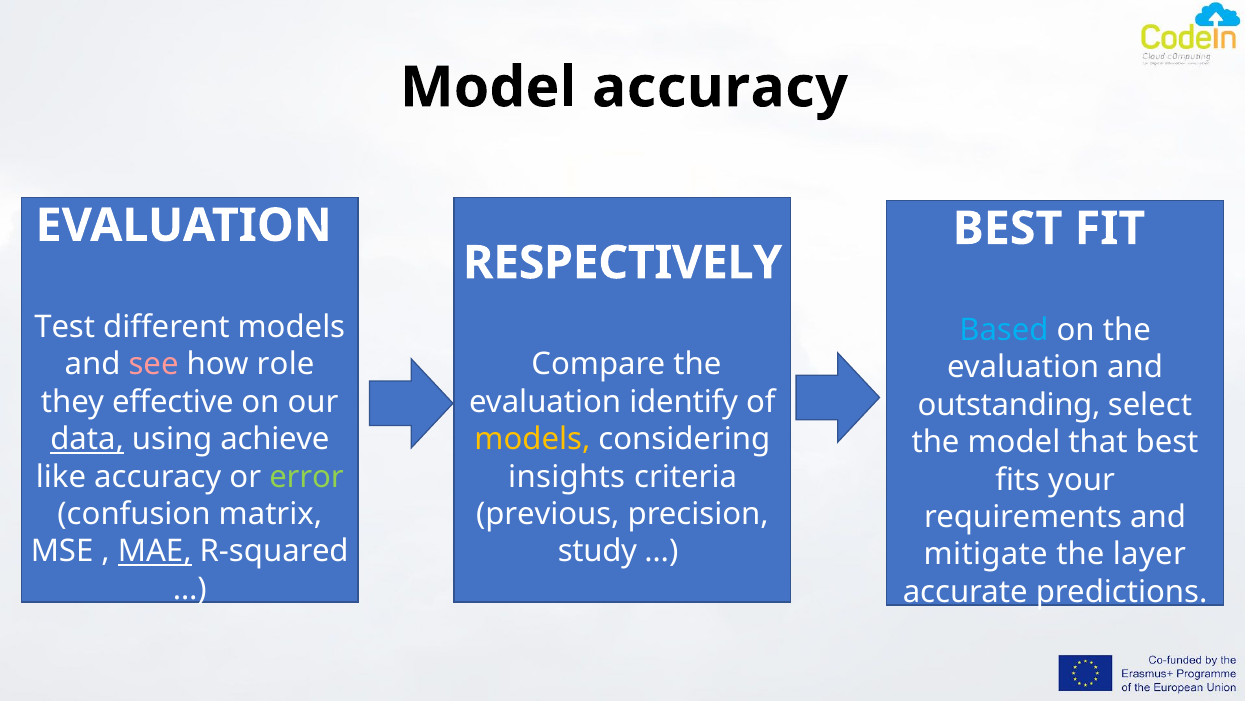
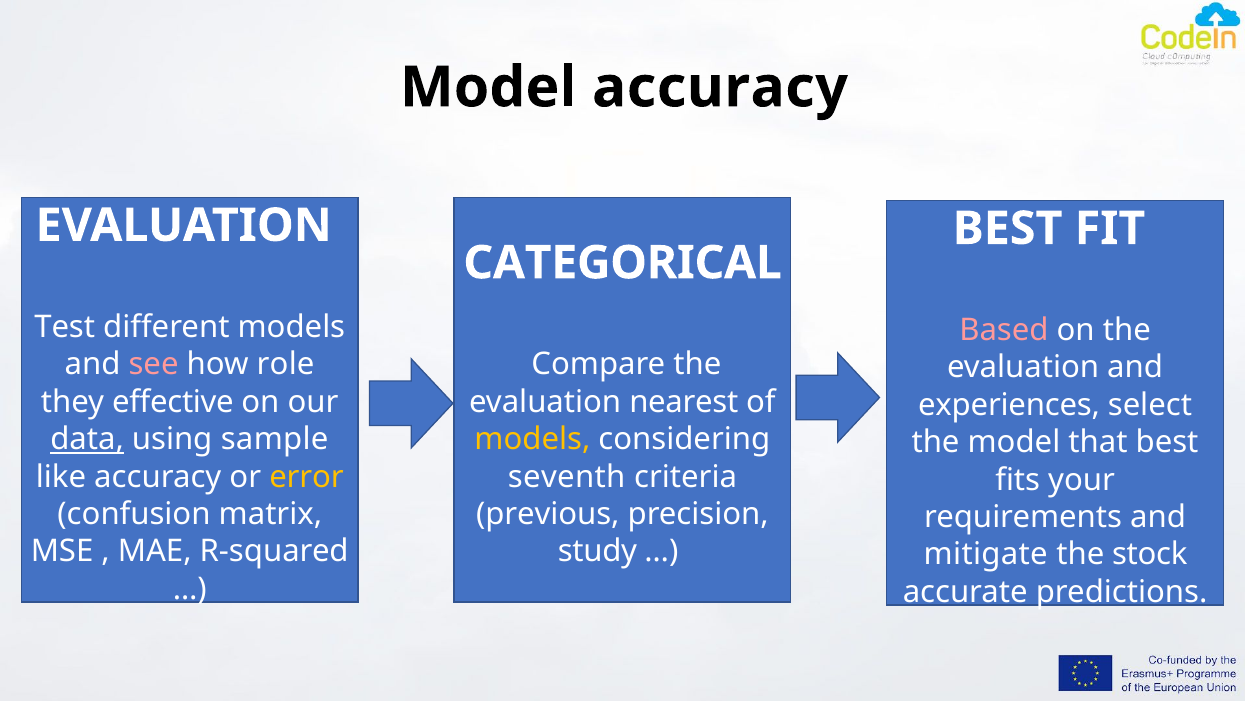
RESPECTIVELY: RESPECTIVELY -> CATEGORICAL
Based colour: light blue -> pink
identify: identify -> nearest
outstanding: outstanding -> experiences
achieve: achieve -> sample
error colour: light green -> yellow
insights: insights -> seventh
MAE underline: present -> none
layer: layer -> stock
